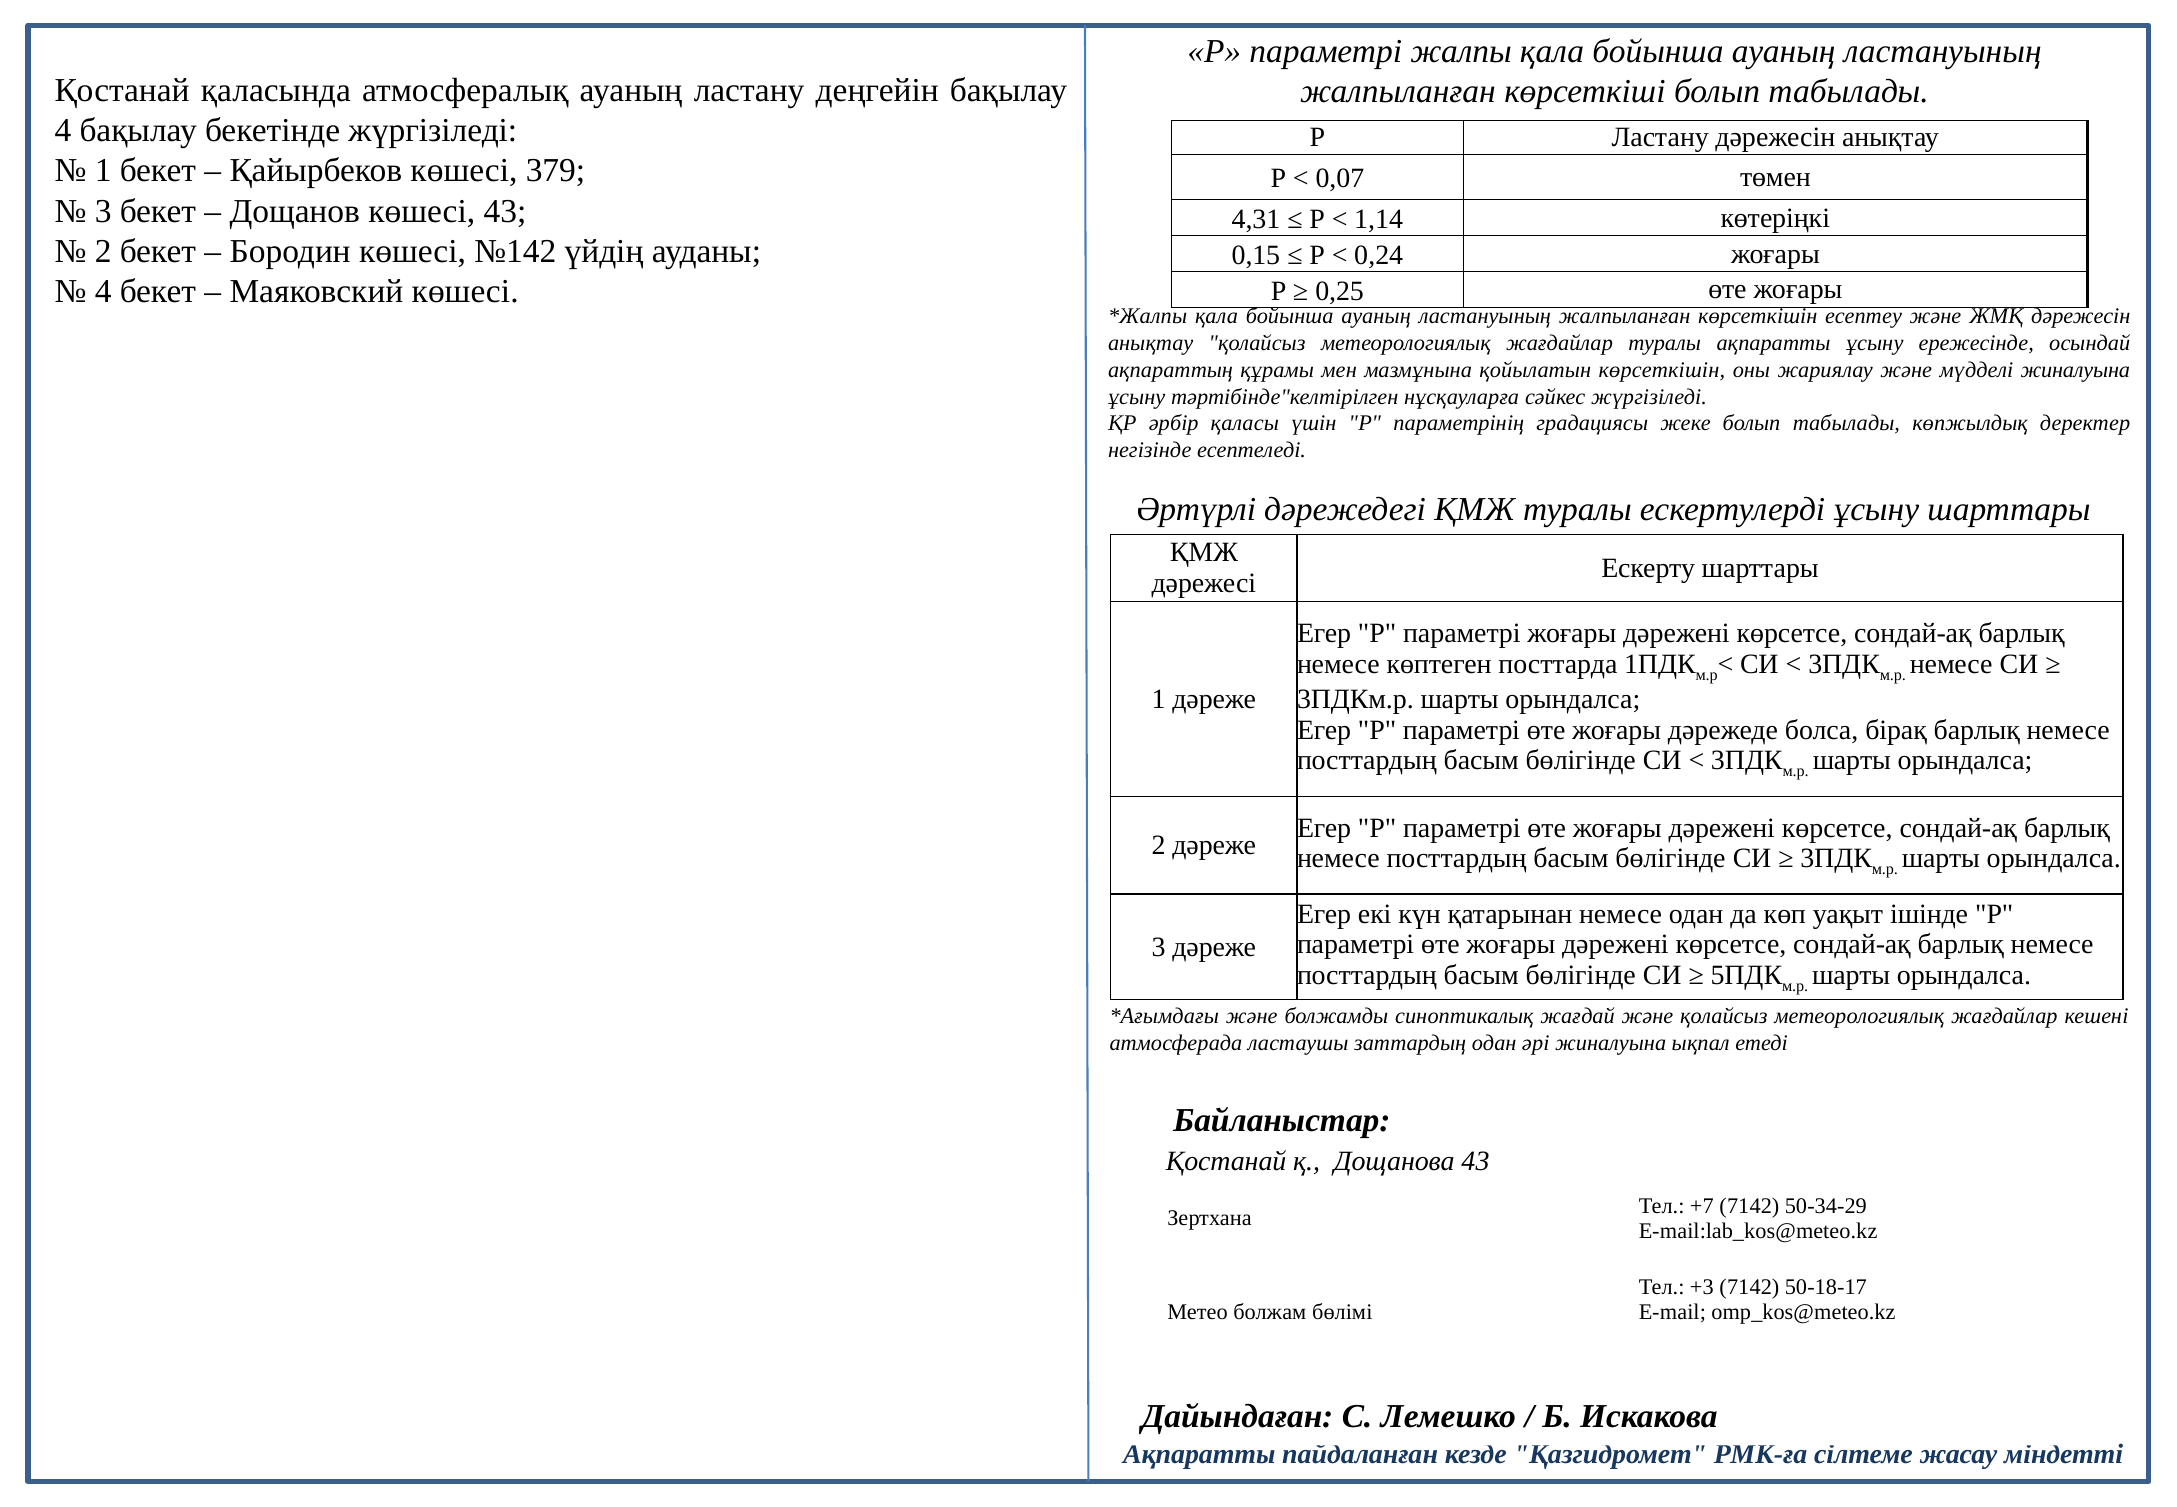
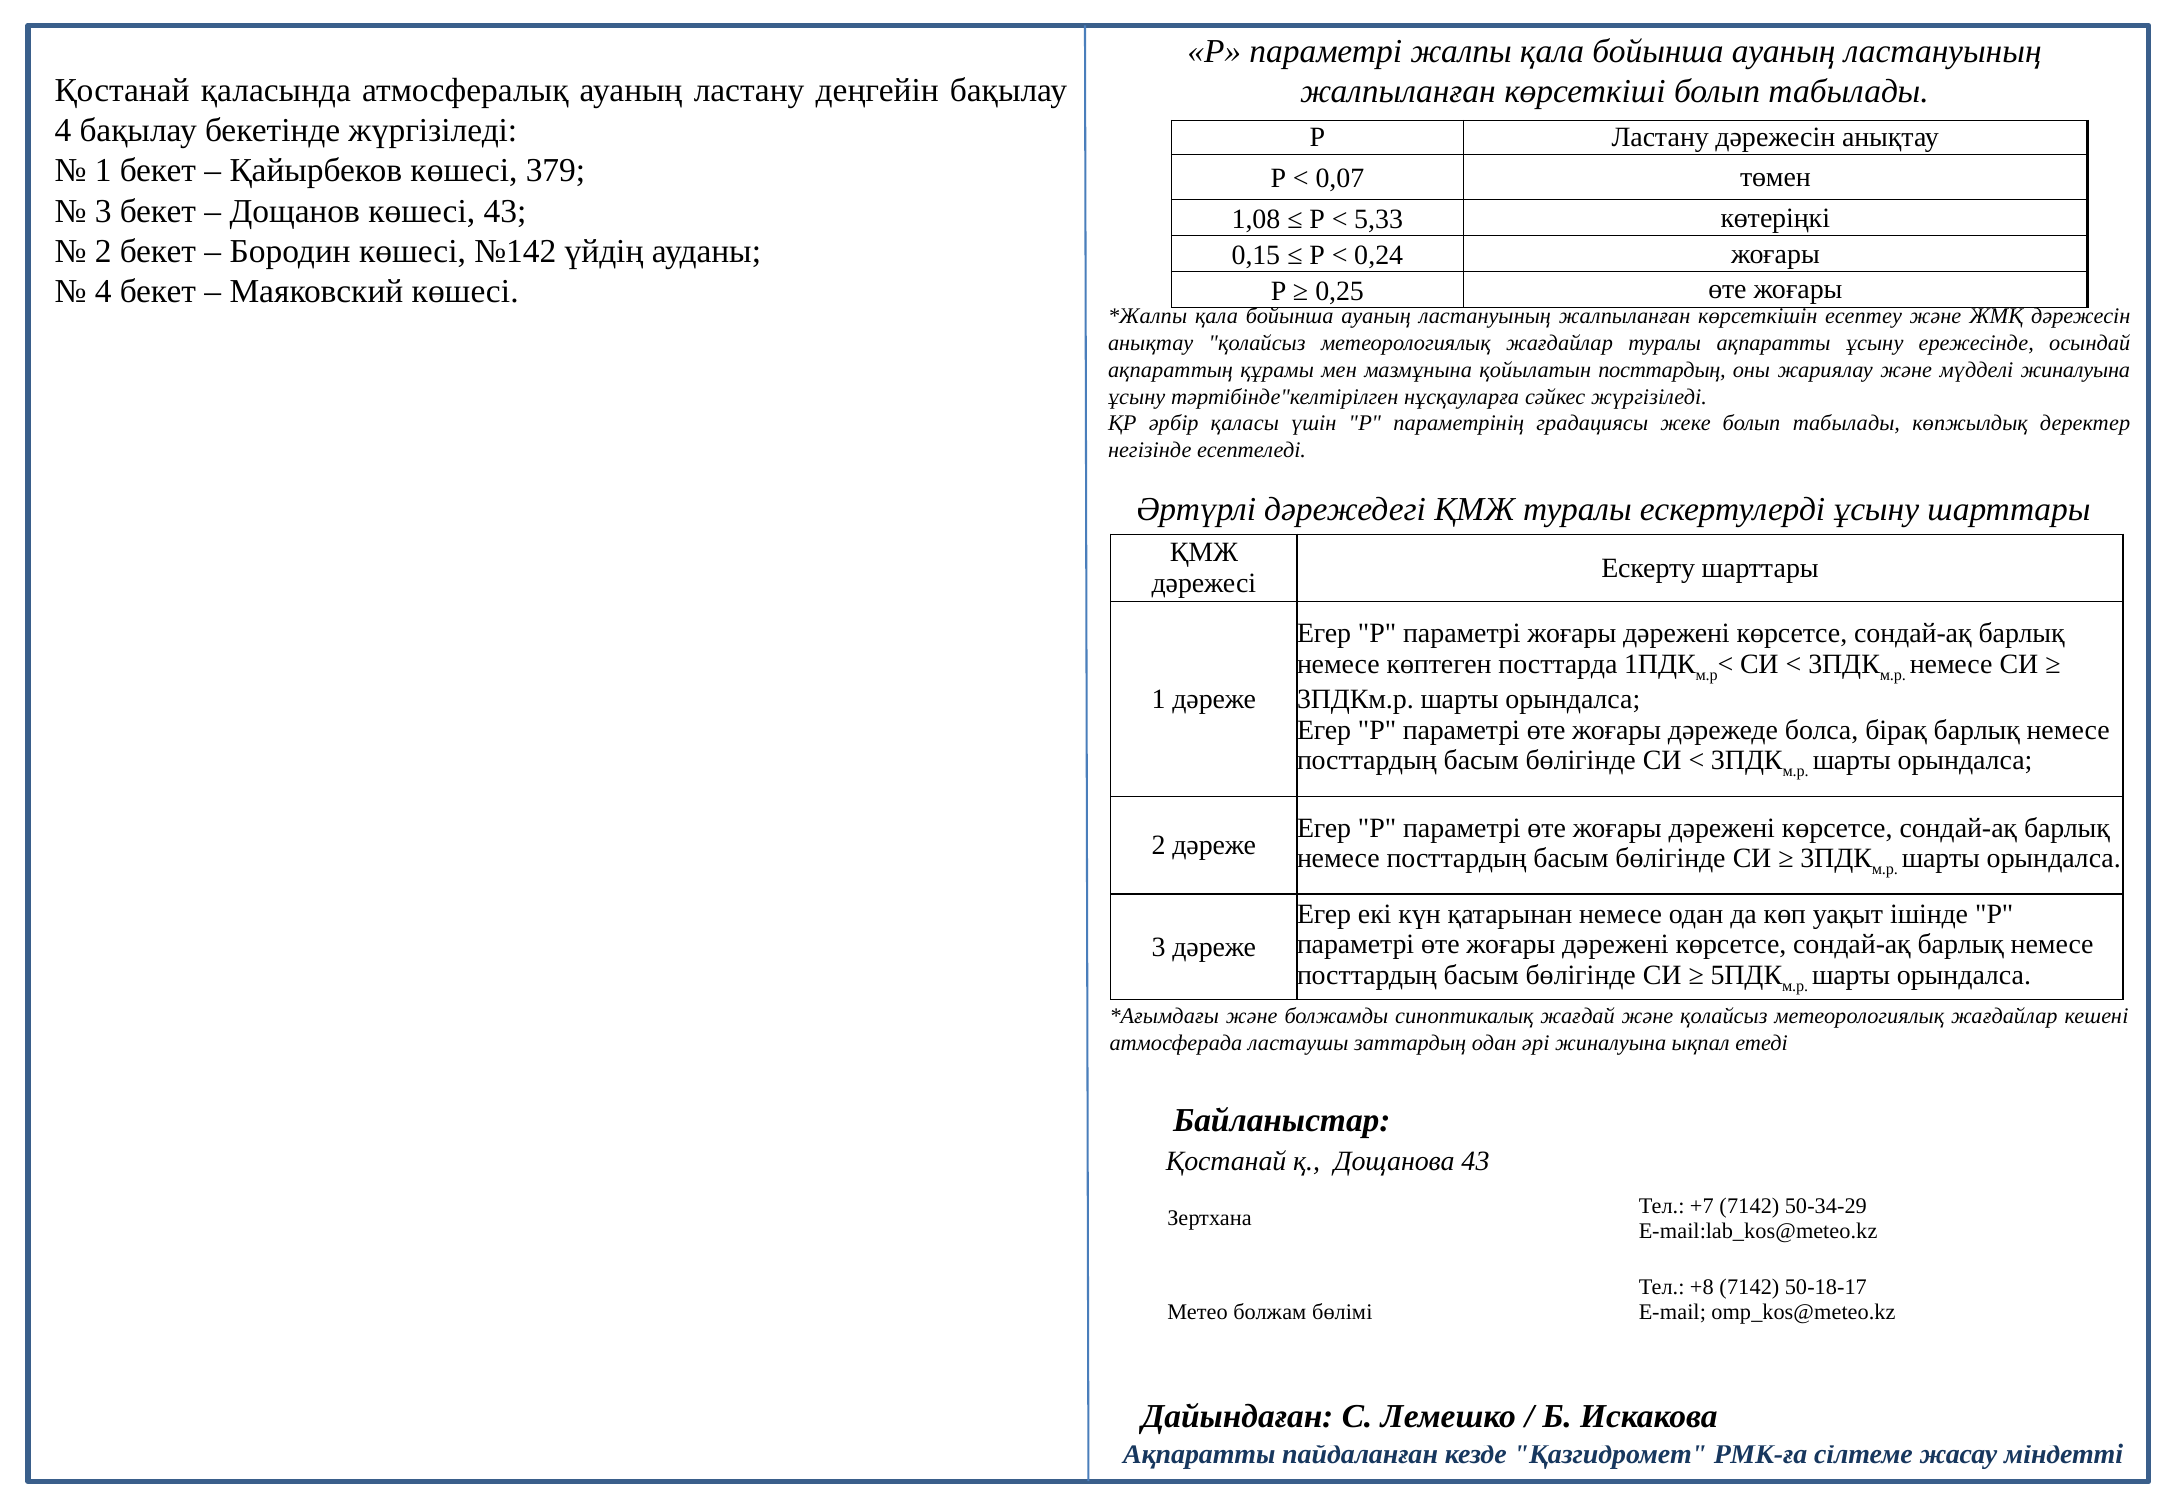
4,31: 4,31 -> 1,08
1,14: 1,14 -> 5,33
қойылатын көрсеткішін: көрсеткішін -> посттардың
+3: +3 -> +8
